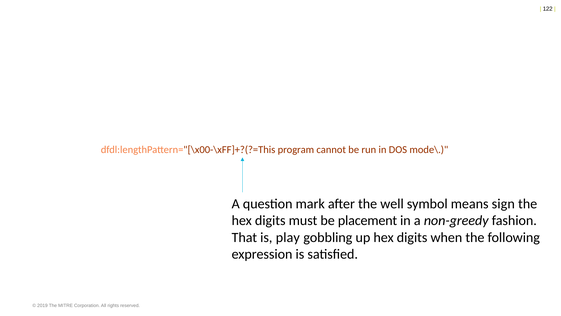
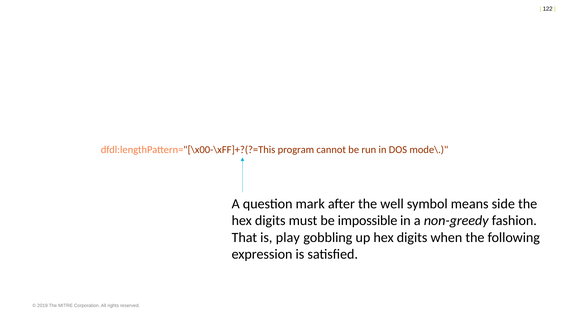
sign: sign -> side
placement: placement -> impossible
